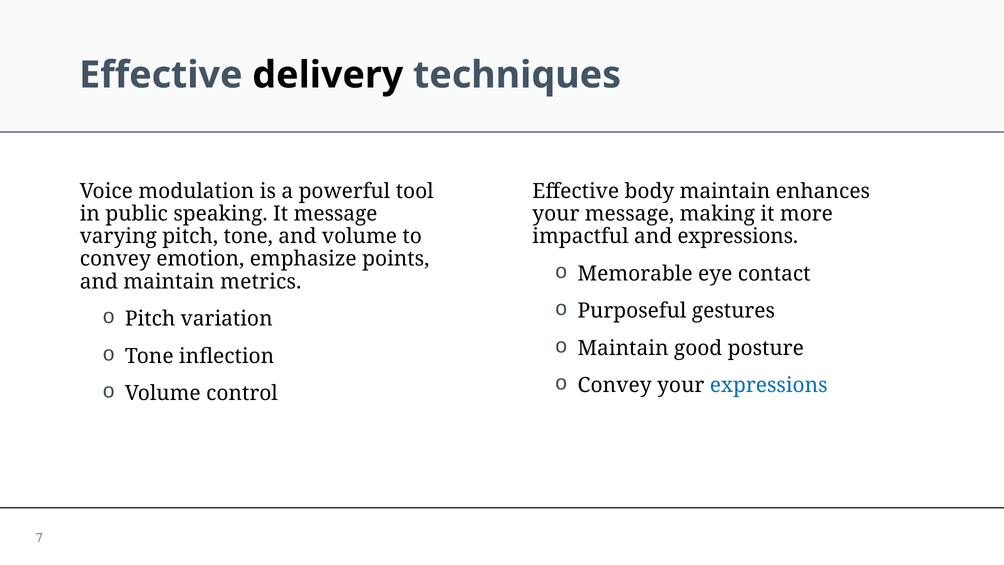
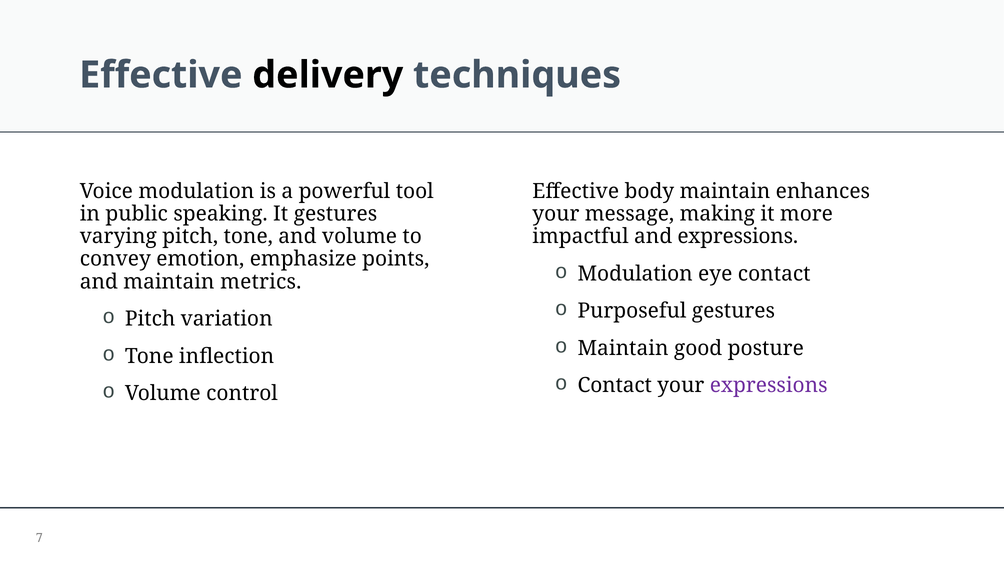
It message: message -> gestures
Memorable at (635, 274): Memorable -> Modulation
Convey at (615, 385): Convey -> Contact
expressions at (769, 385) colour: blue -> purple
